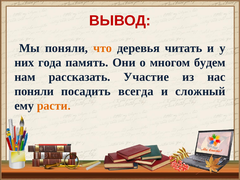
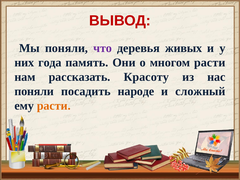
что colour: orange -> purple
читать: читать -> живых
многом будем: будем -> расти
Участие: Участие -> Красоту
всегда: всегда -> народе
